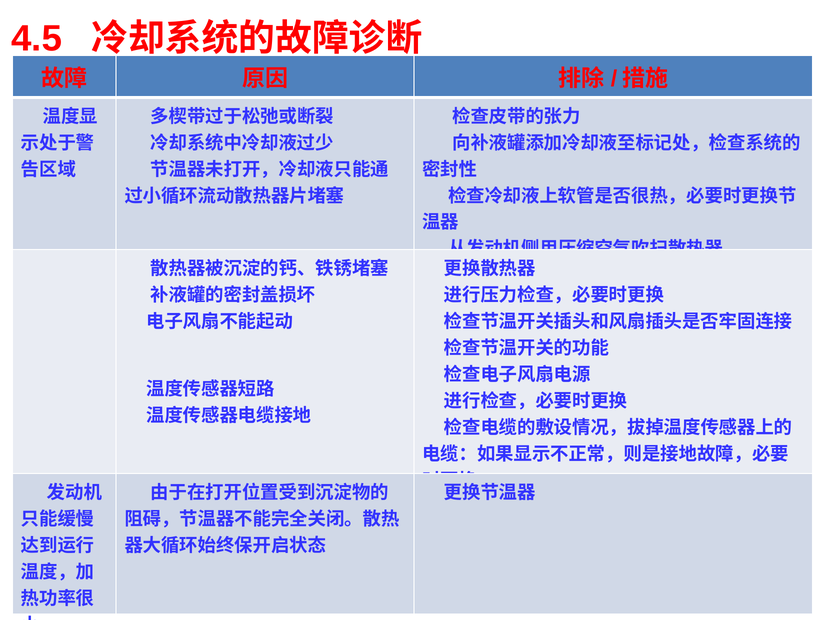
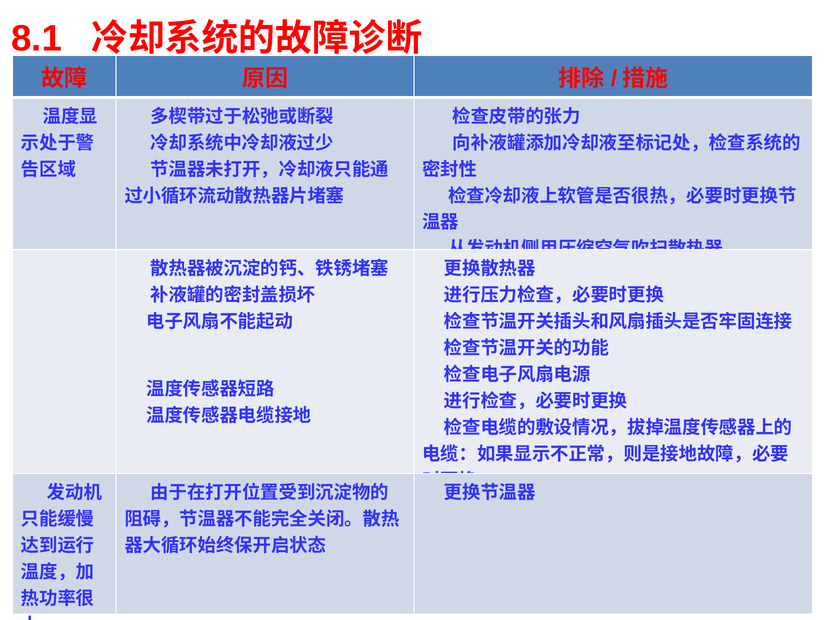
4.5: 4.5 -> 8.1
